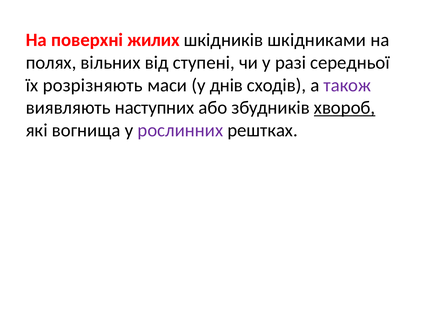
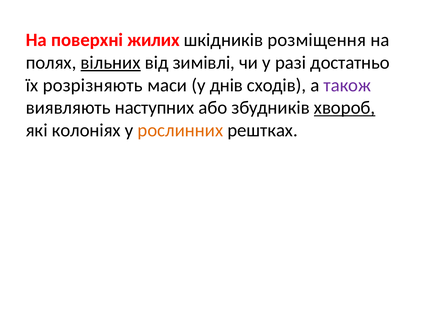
шкідниками: шкідниками -> розміщення
вільних underline: none -> present
ступені: ступені -> зимівлі
середньої: середньої -> достатньо
вогнища: вогнища -> колоніях
рослинних colour: purple -> orange
